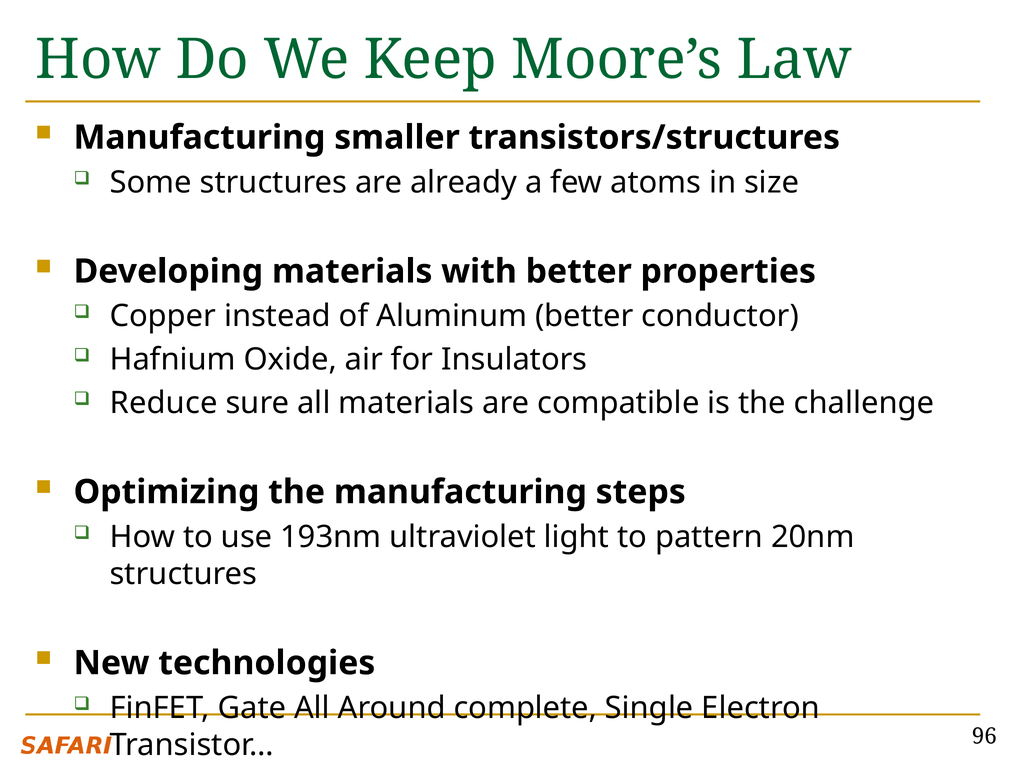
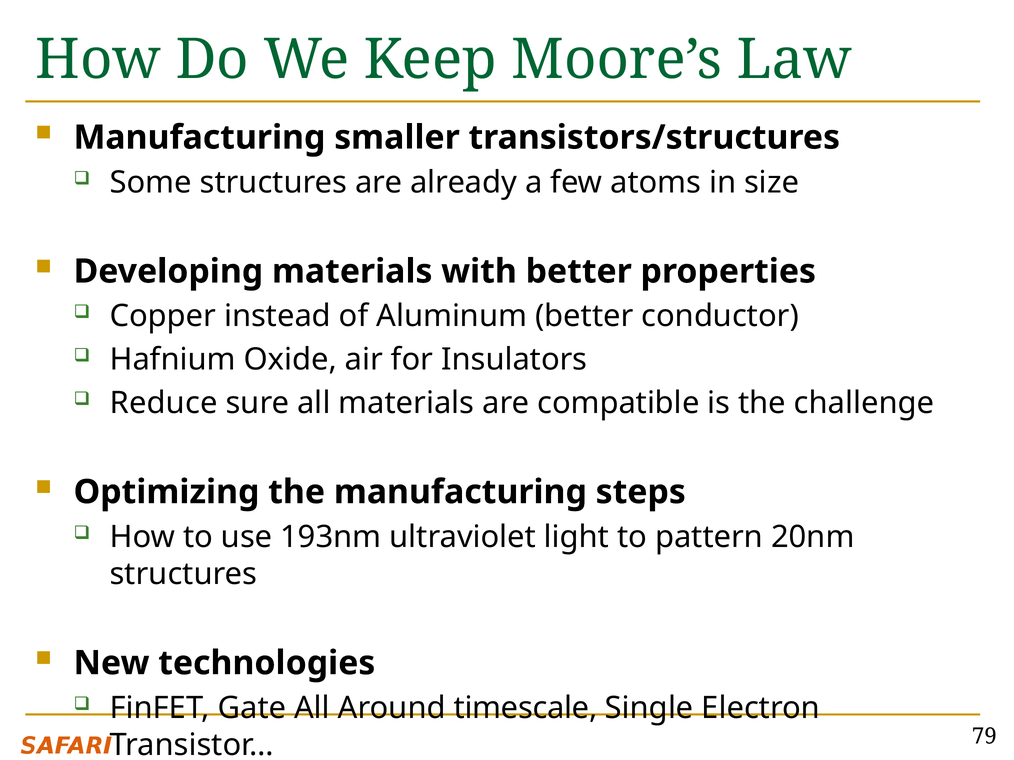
complete: complete -> timescale
96: 96 -> 79
